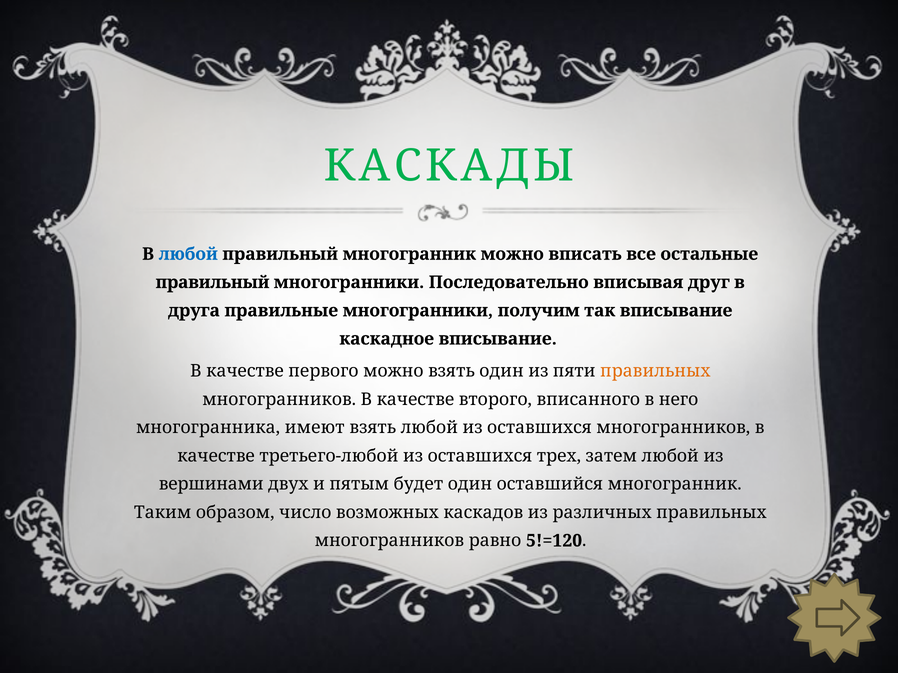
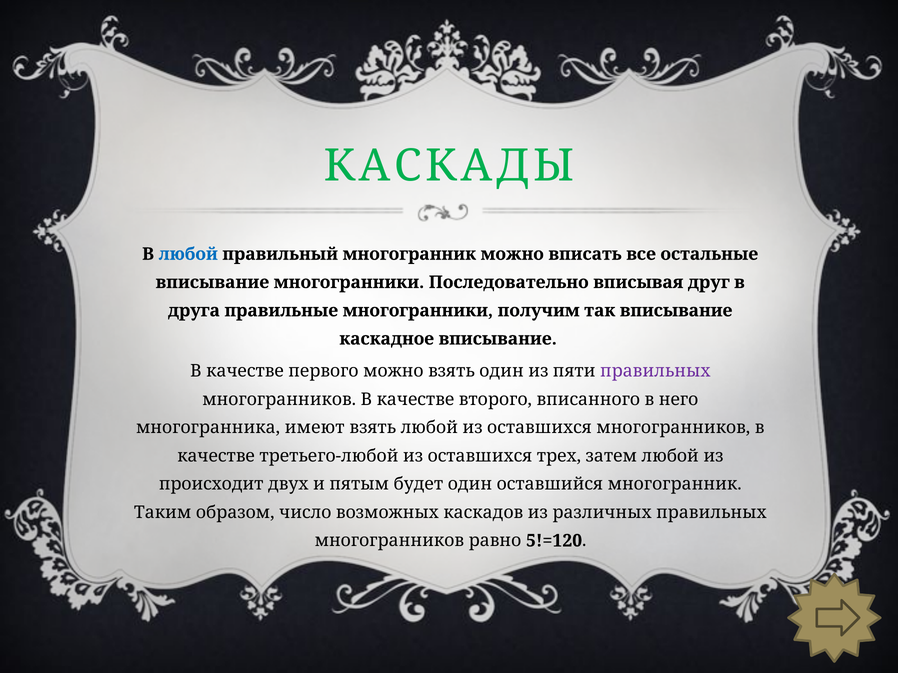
правильный at (213, 283): правильный -> вписывание
правильных at (655, 371) colour: orange -> purple
вершинами: вершинами -> происходит
